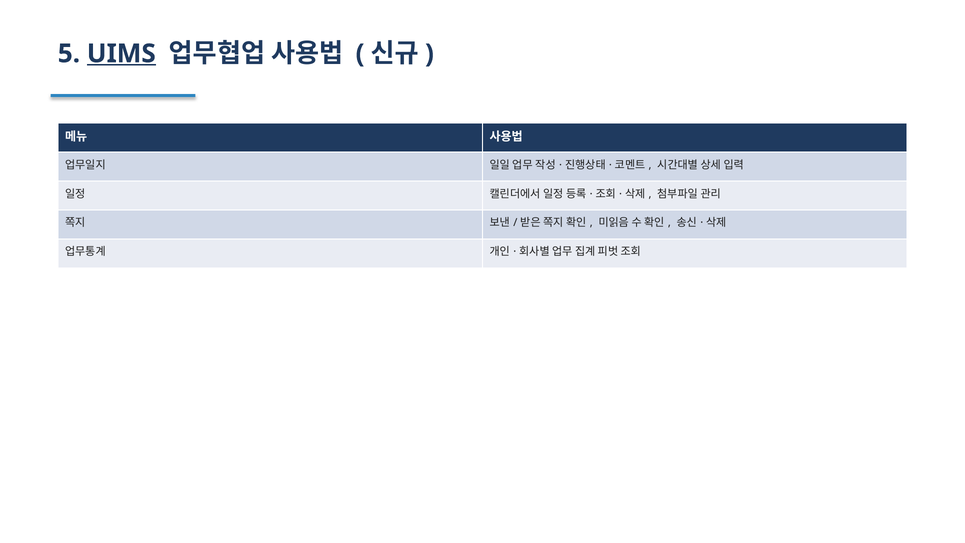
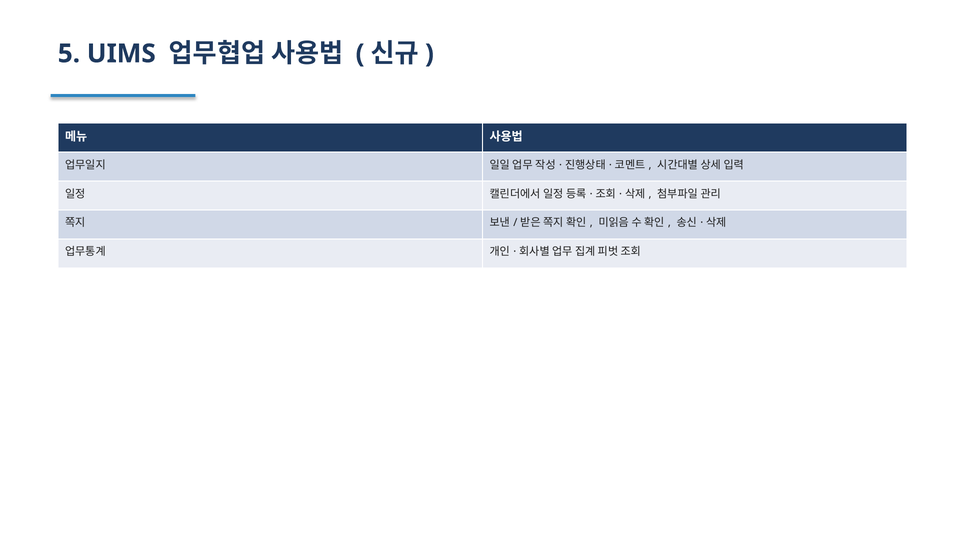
UIMS underline: present -> none
